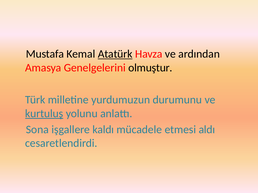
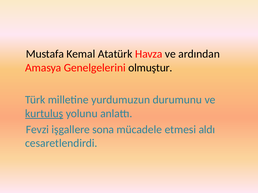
Atatürk underline: present -> none
Sona: Sona -> Fevzi
kaldı: kaldı -> sona
